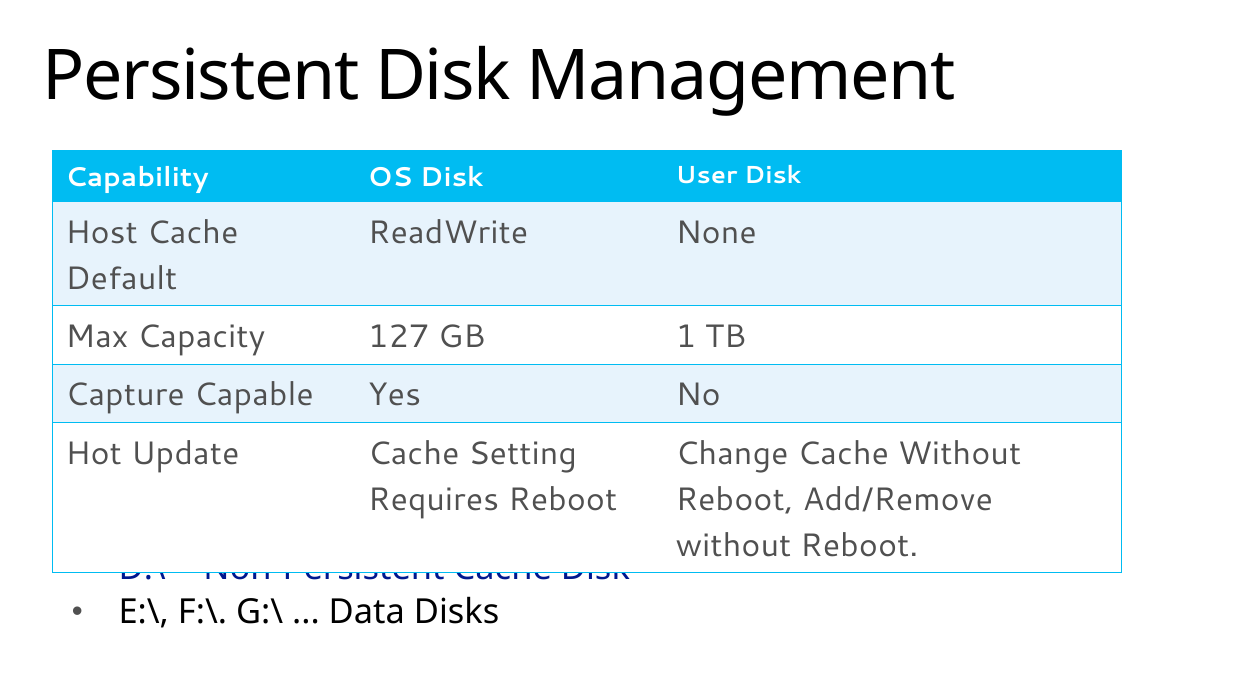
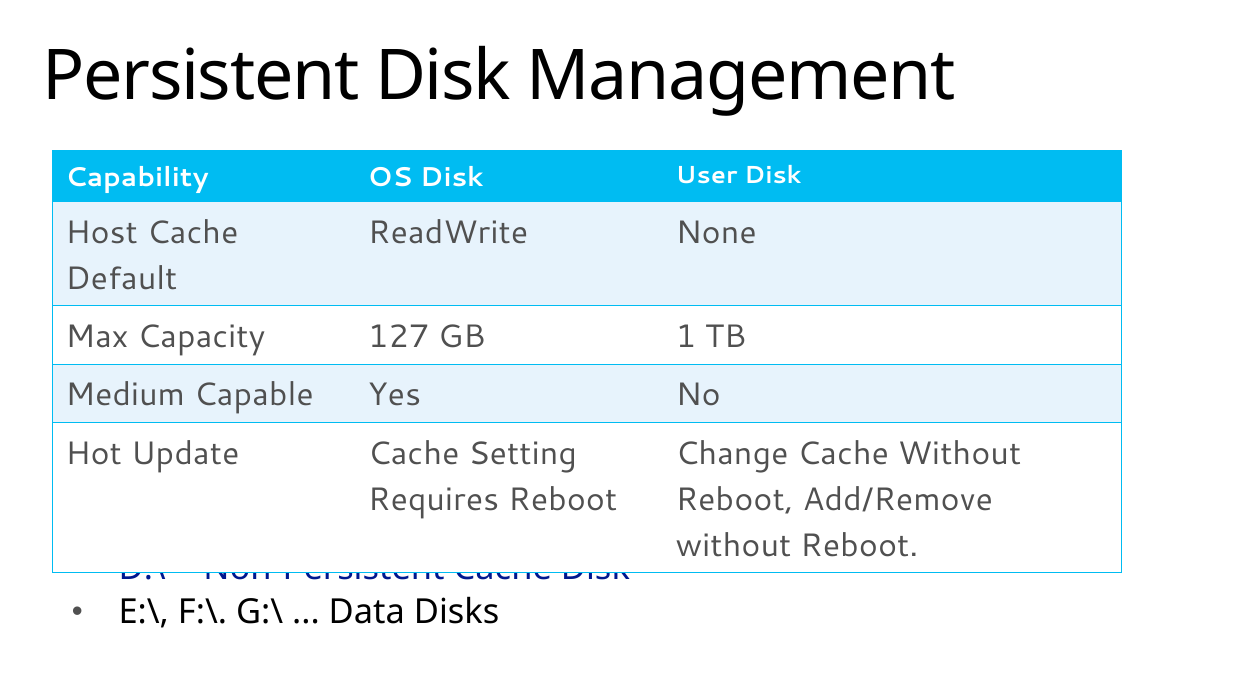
Capture: Capture -> Medium
